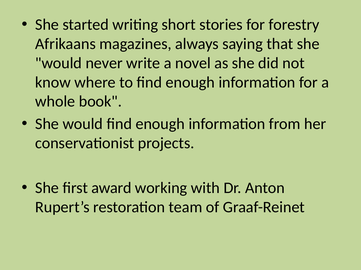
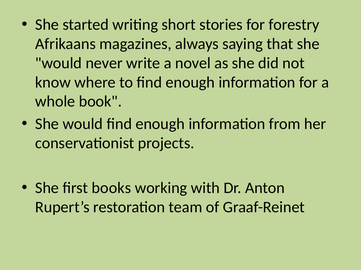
award: award -> books
